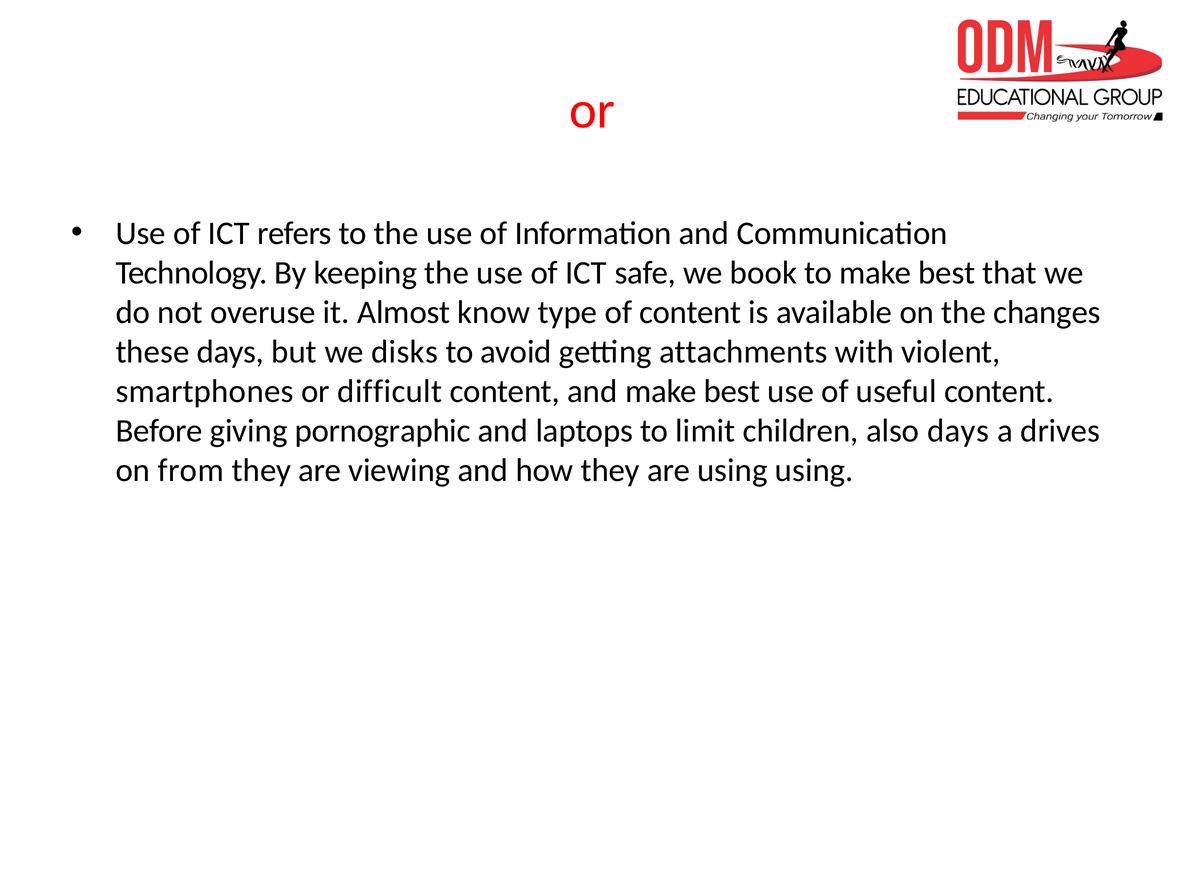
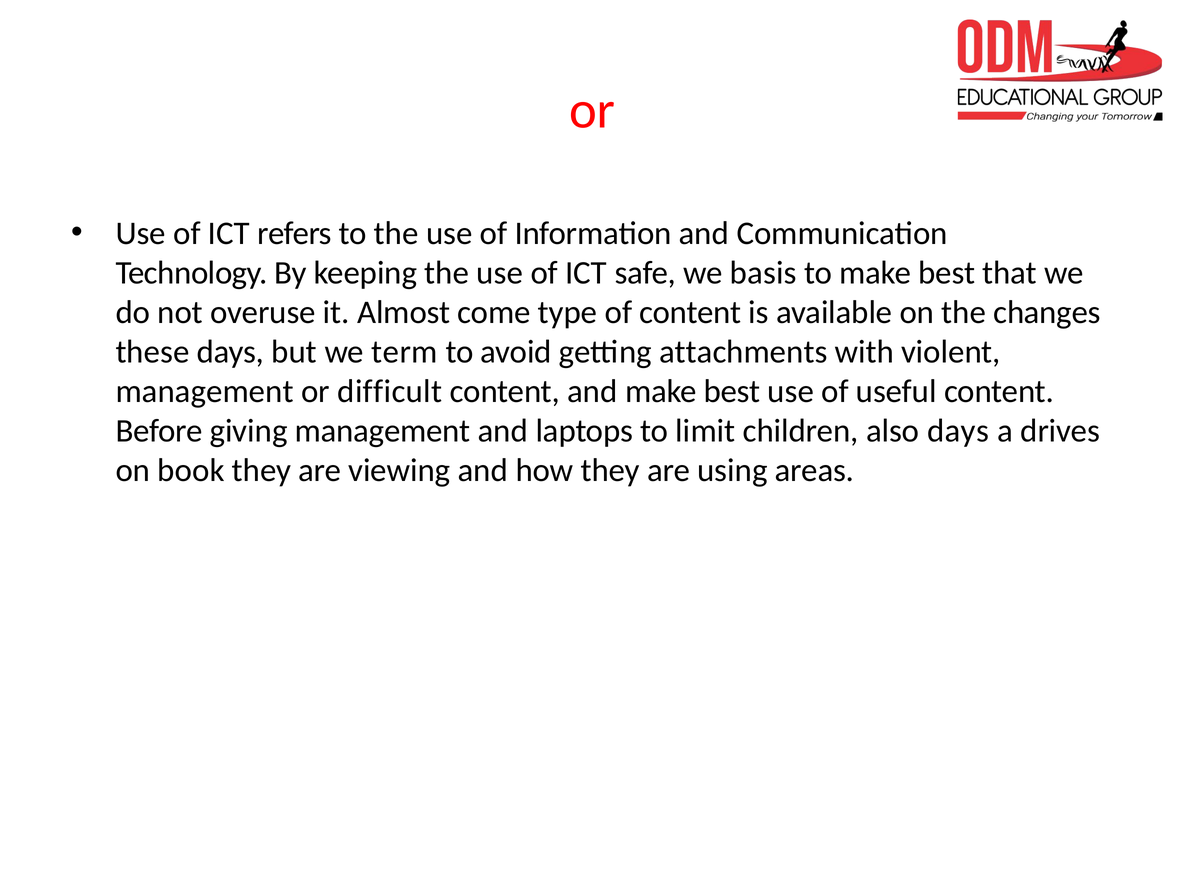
book: book -> basis
know: know -> come
disks: disks -> term
smartphones at (205, 391): smartphones -> management
giving pornographic: pornographic -> management
from: from -> book
using using: using -> areas
